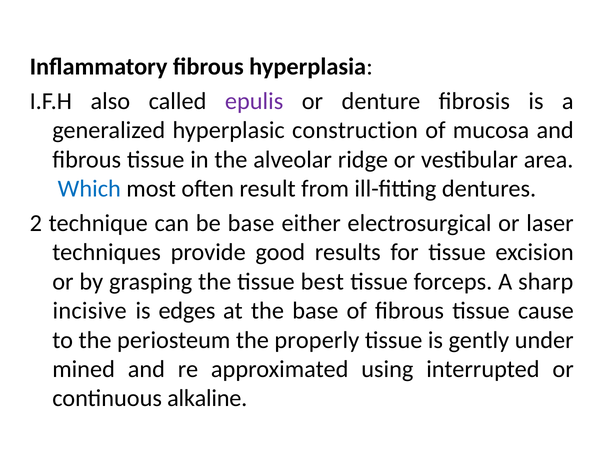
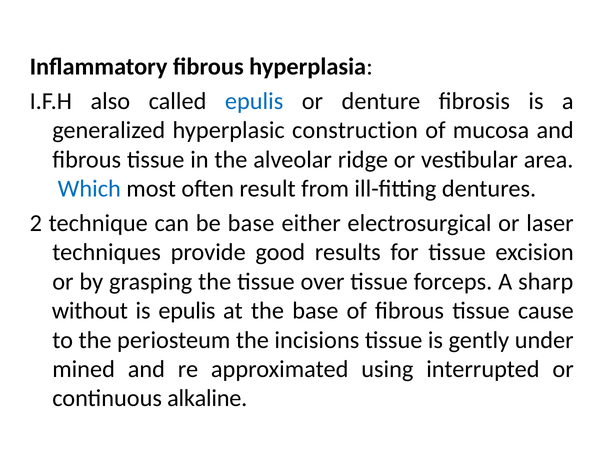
epulis at (254, 101) colour: purple -> blue
best: best -> over
incisive: incisive -> without
is edges: edges -> epulis
properly: properly -> incisions
